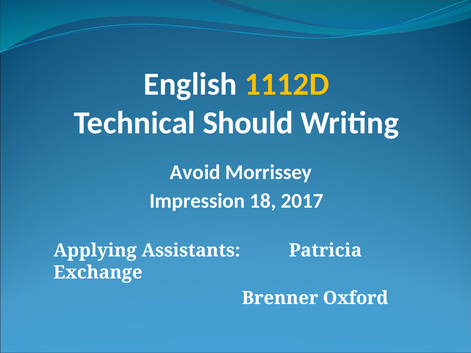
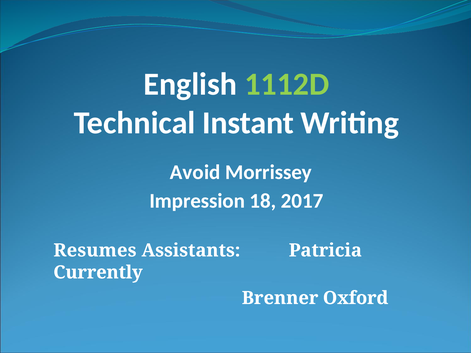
1112D colour: yellow -> light green
Should: Should -> Instant
Applying: Applying -> Resumes
Exchange: Exchange -> Currently
